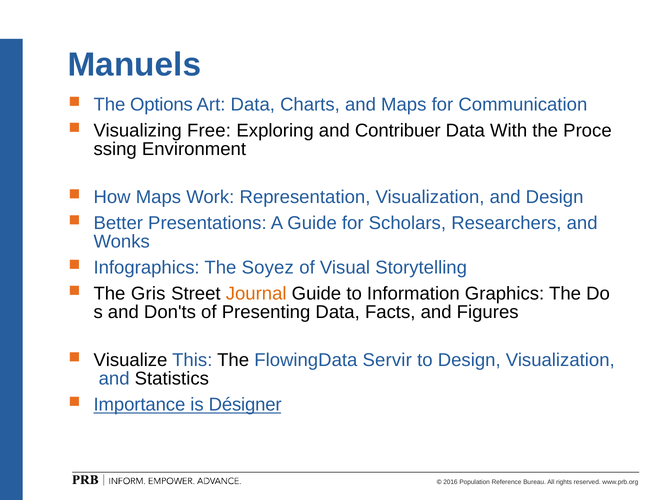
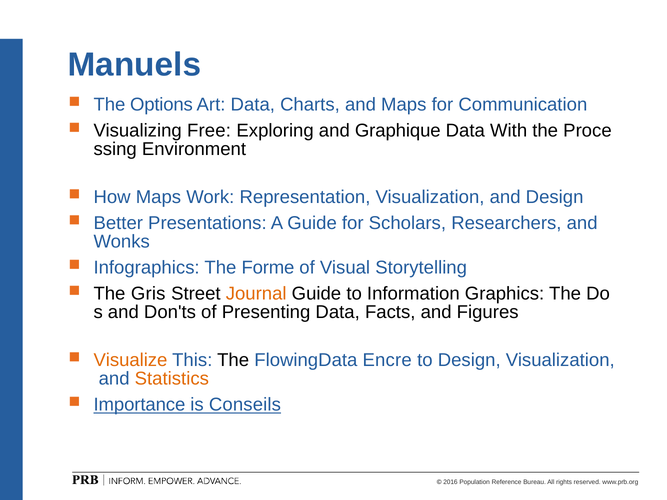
Contribuer: Contribuer -> Graphique
Soyez: Soyez -> Forme
Visualize colour: black -> orange
Servir: Servir -> Encre
Statistics colour: black -> orange
Désigner: Désigner -> Conseils
